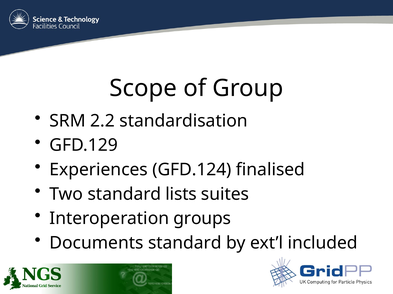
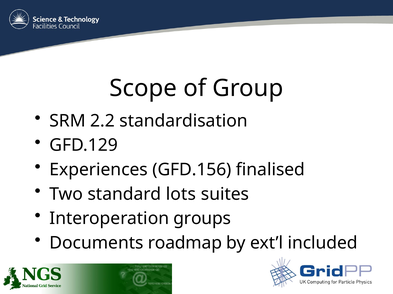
GFD.124: GFD.124 -> GFD.156
lists: lists -> lots
Documents standard: standard -> roadmap
